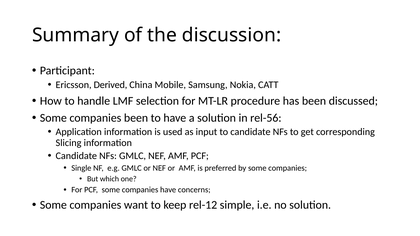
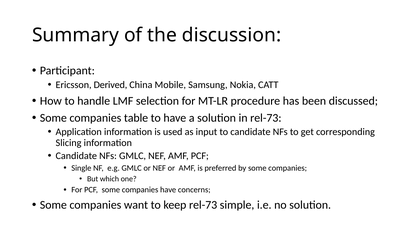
companies been: been -> table
in rel-56: rel-56 -> rel-73
keep rel-12: rel-12 -> rel-73
